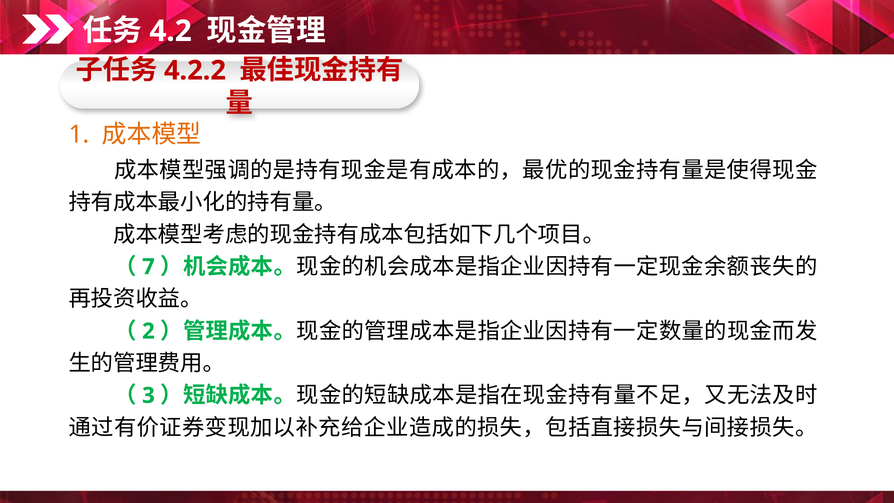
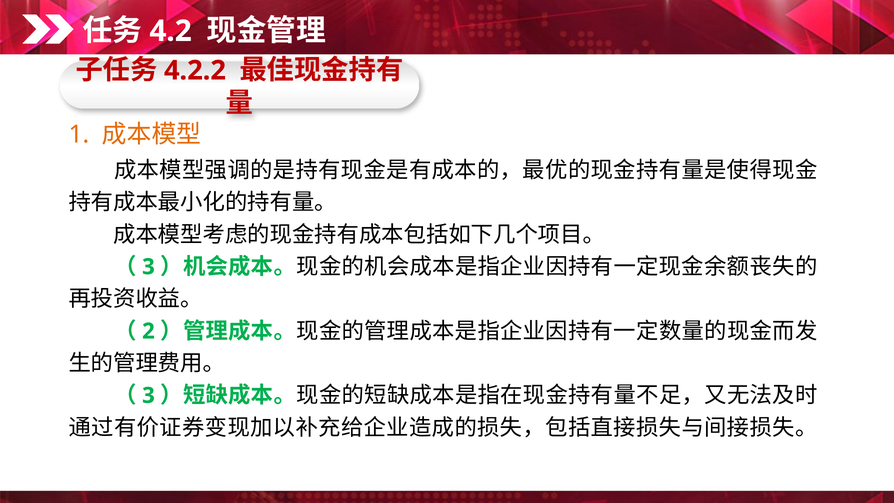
7 at (148, 267): 7 -> 3
